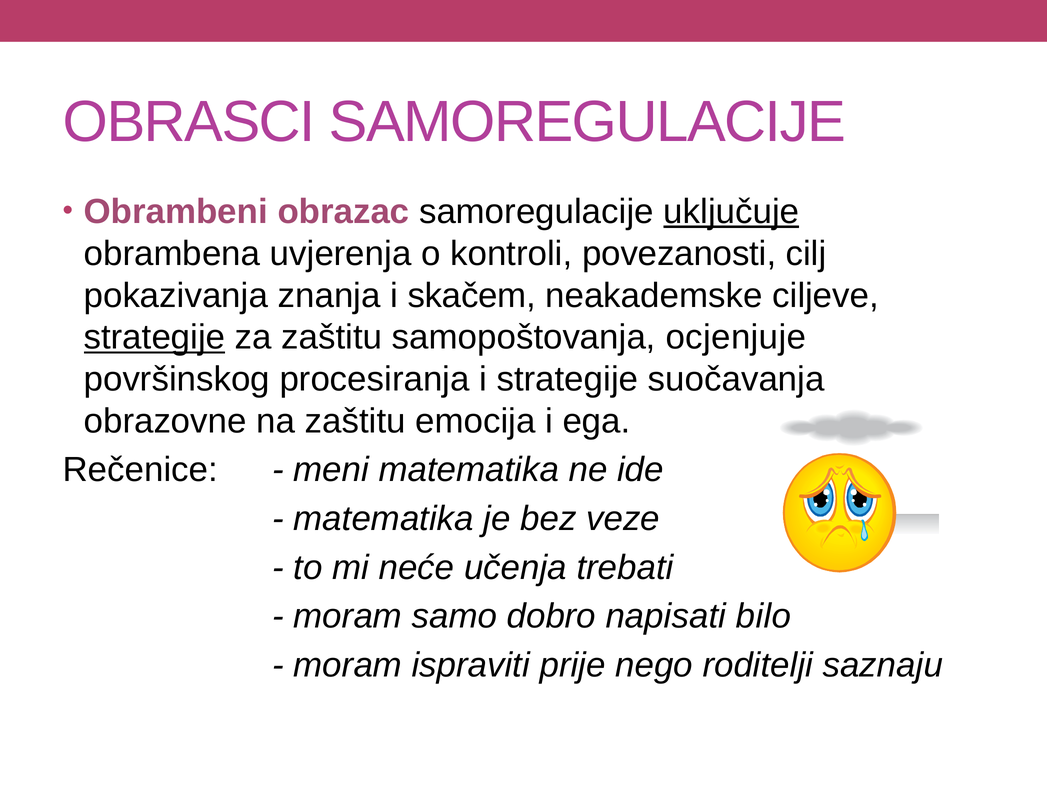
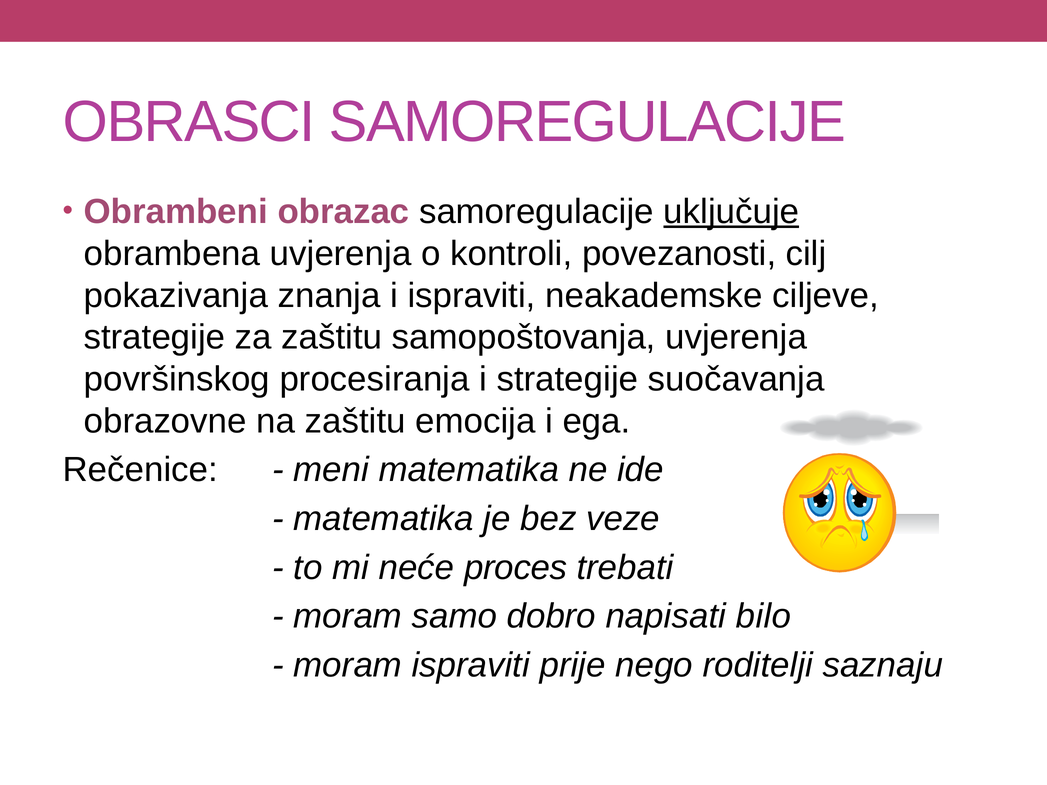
i skačem: skačem -> ispraviti
strategije at (154, 337) underline: present -> none
samopoštovanja ocjenjuje: ocjenjuje -> uvjerenja
učenja: učenja -> proces
